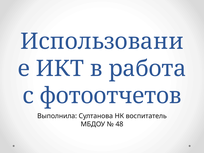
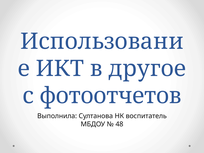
работа: работа -> другое
